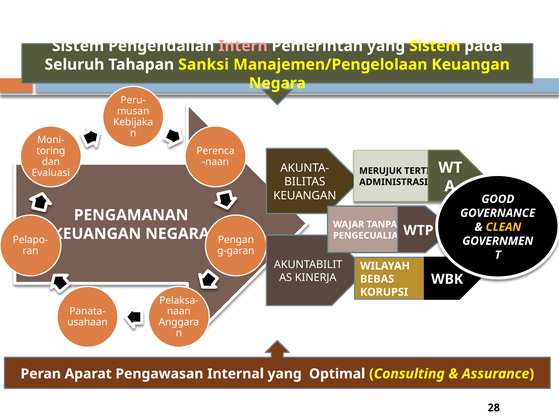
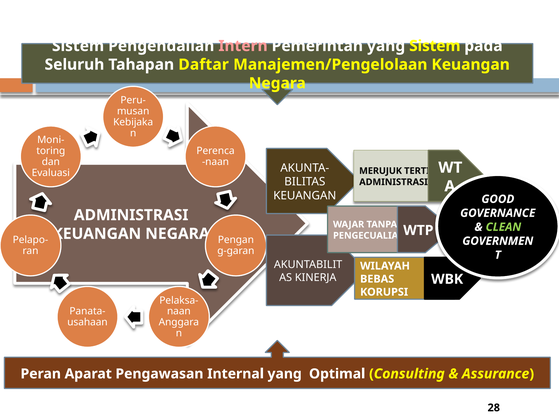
Sanksi: Sanksi -> Daftar
PENGAMANAN at (131, 215): PENGAMANAN -> ADMINISTRASI
CLEAN colour: yellow -> light green
